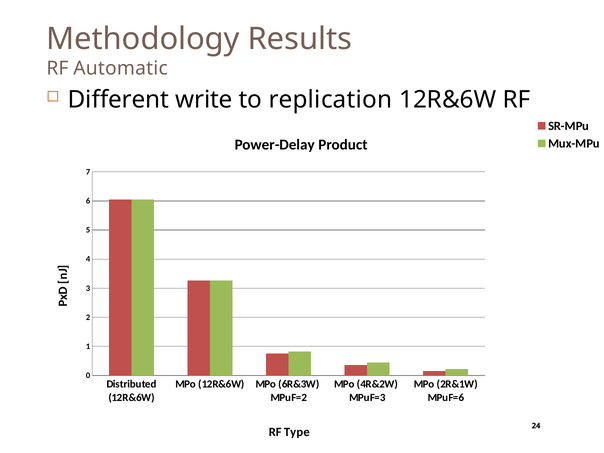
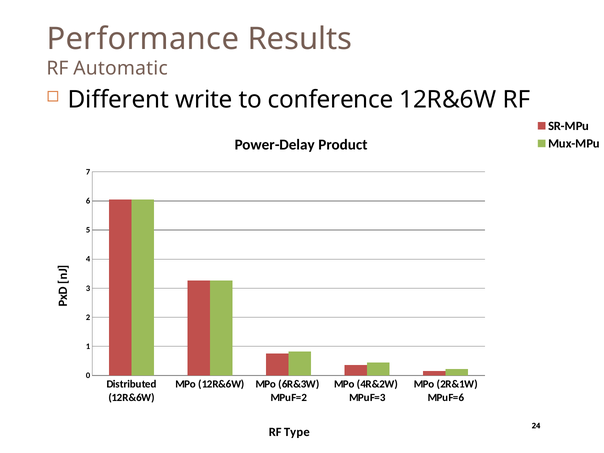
Methodology: Methodology -> Performance
replication: replication -> conference
